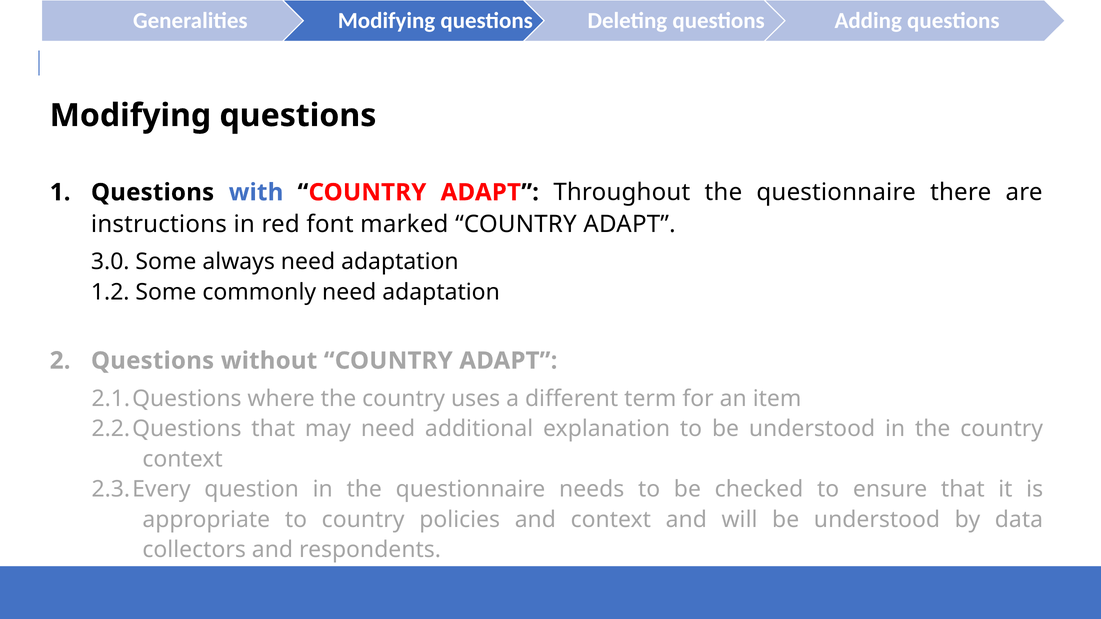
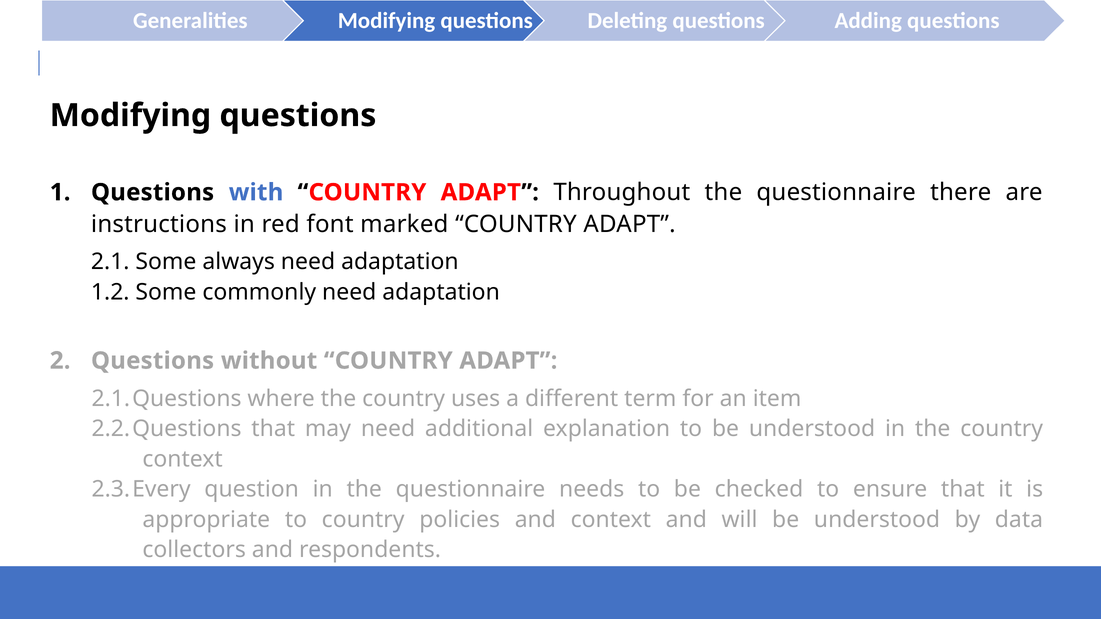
3.0: 3.0 -> 2.1
